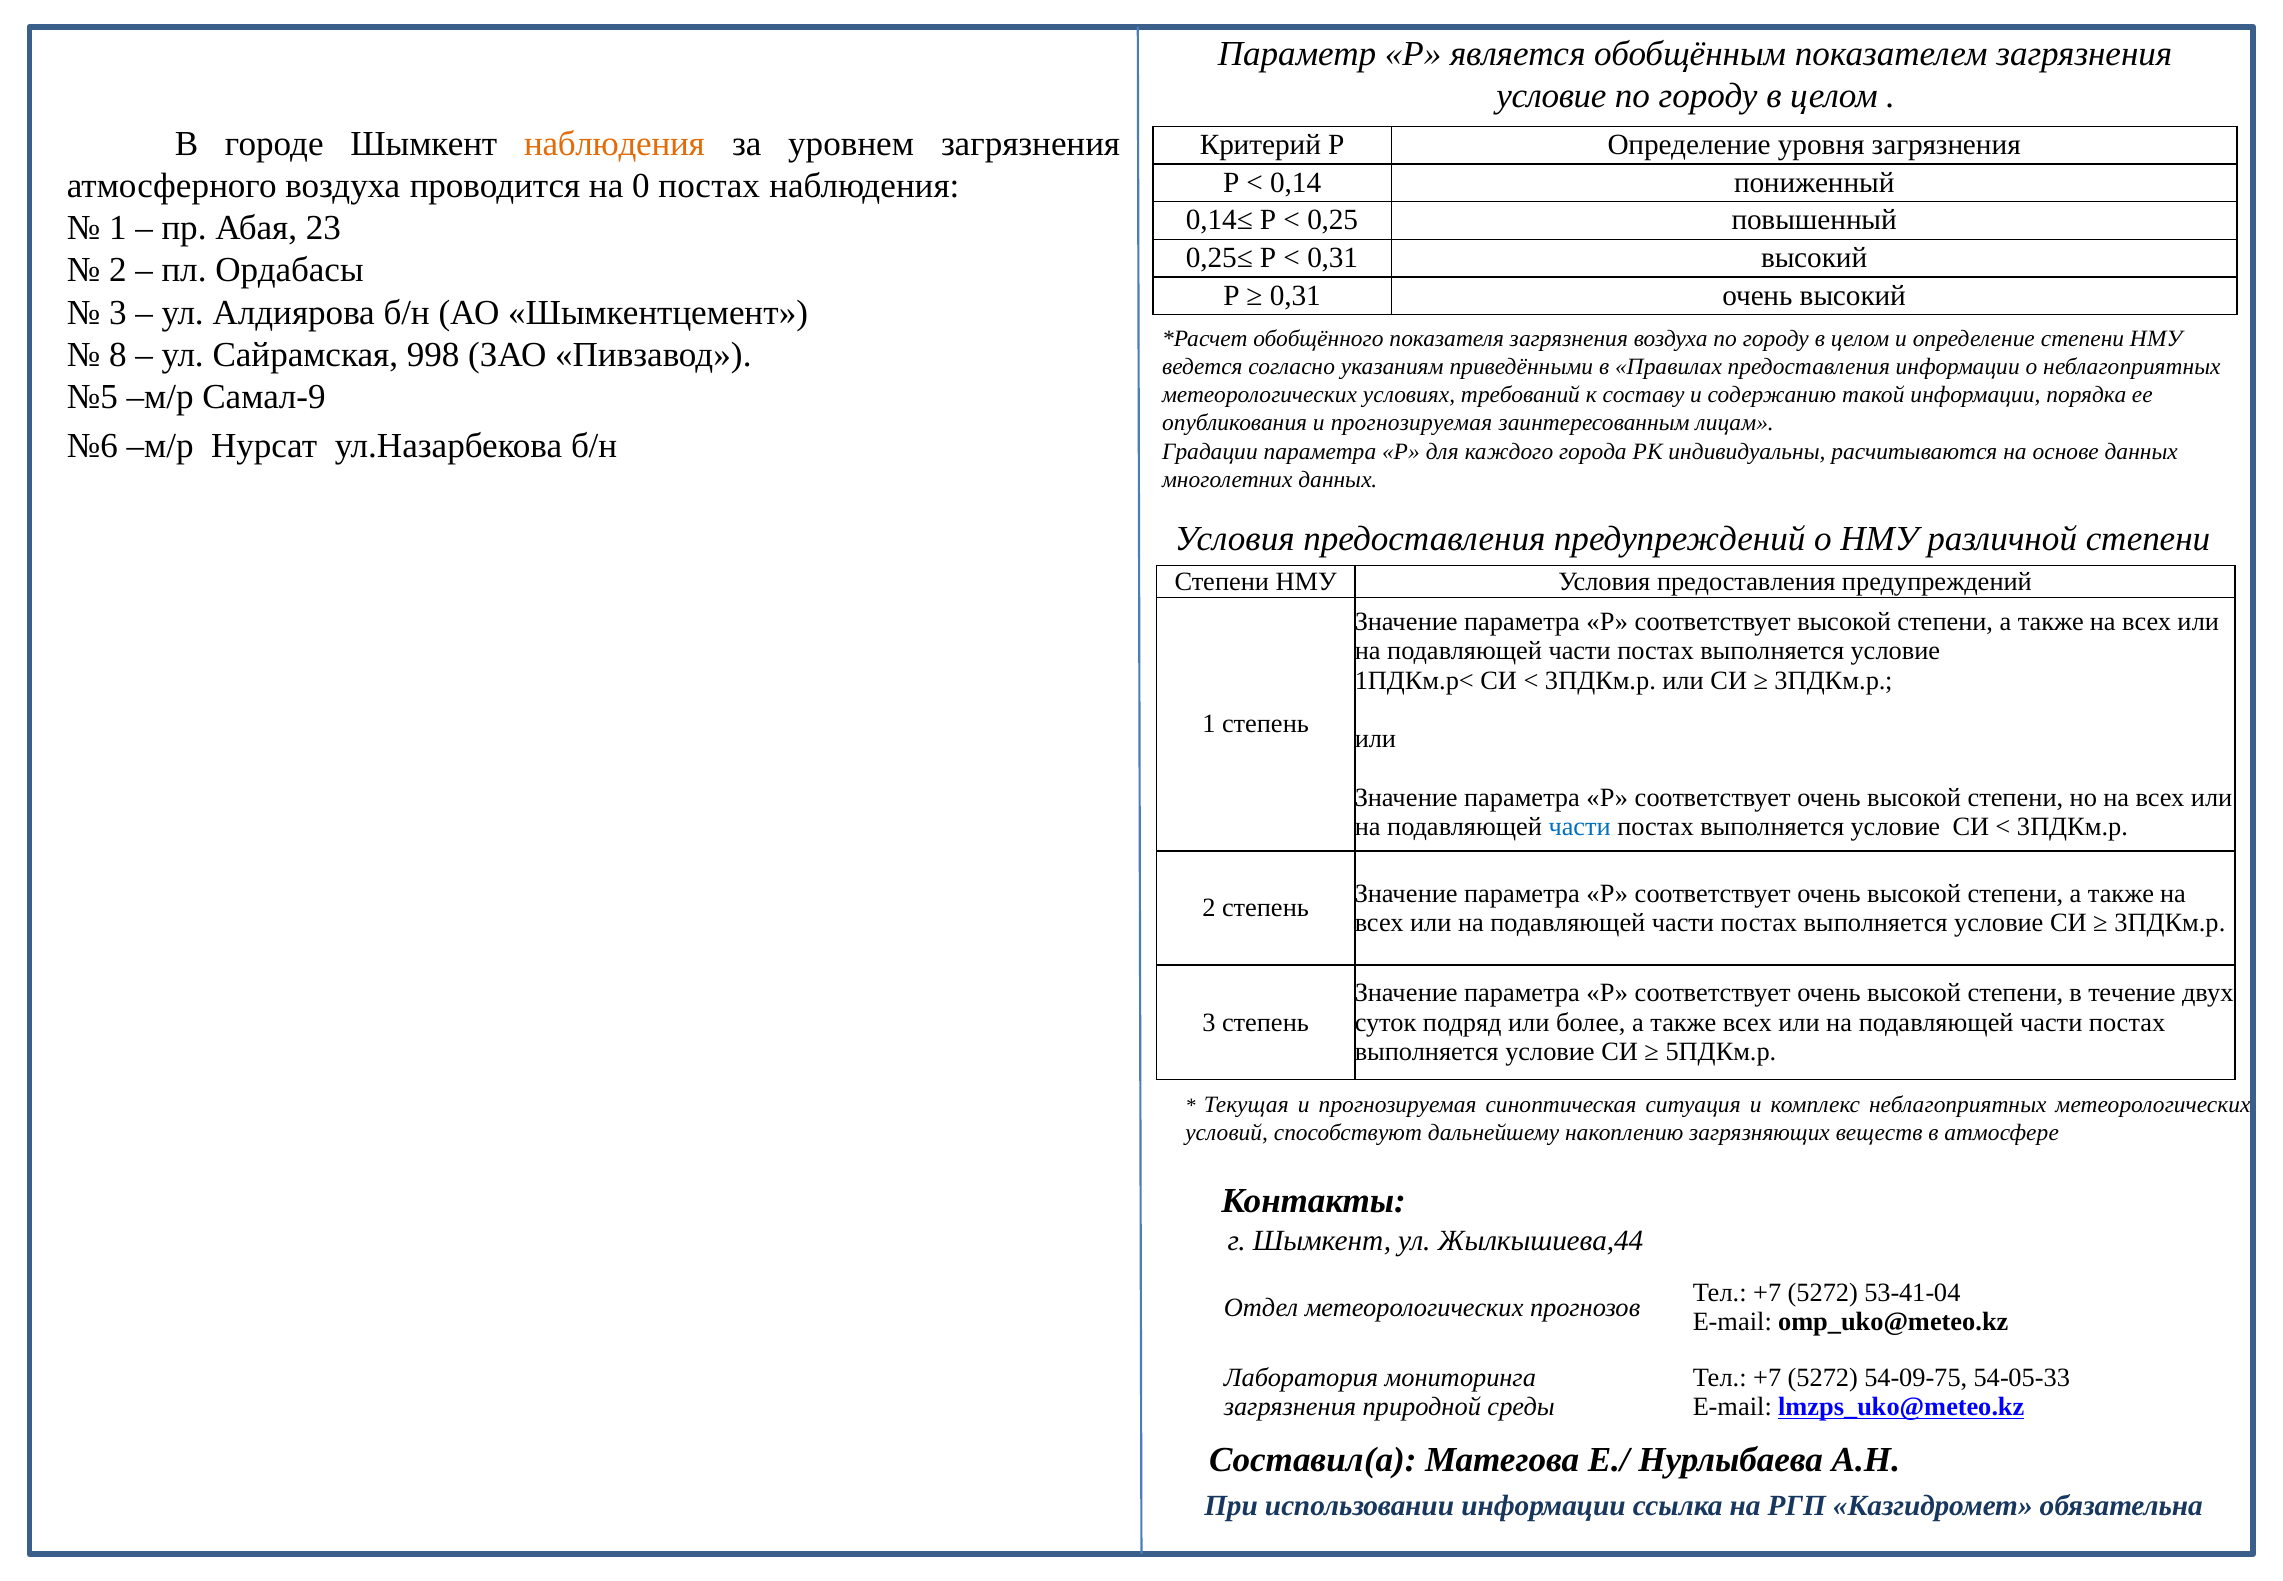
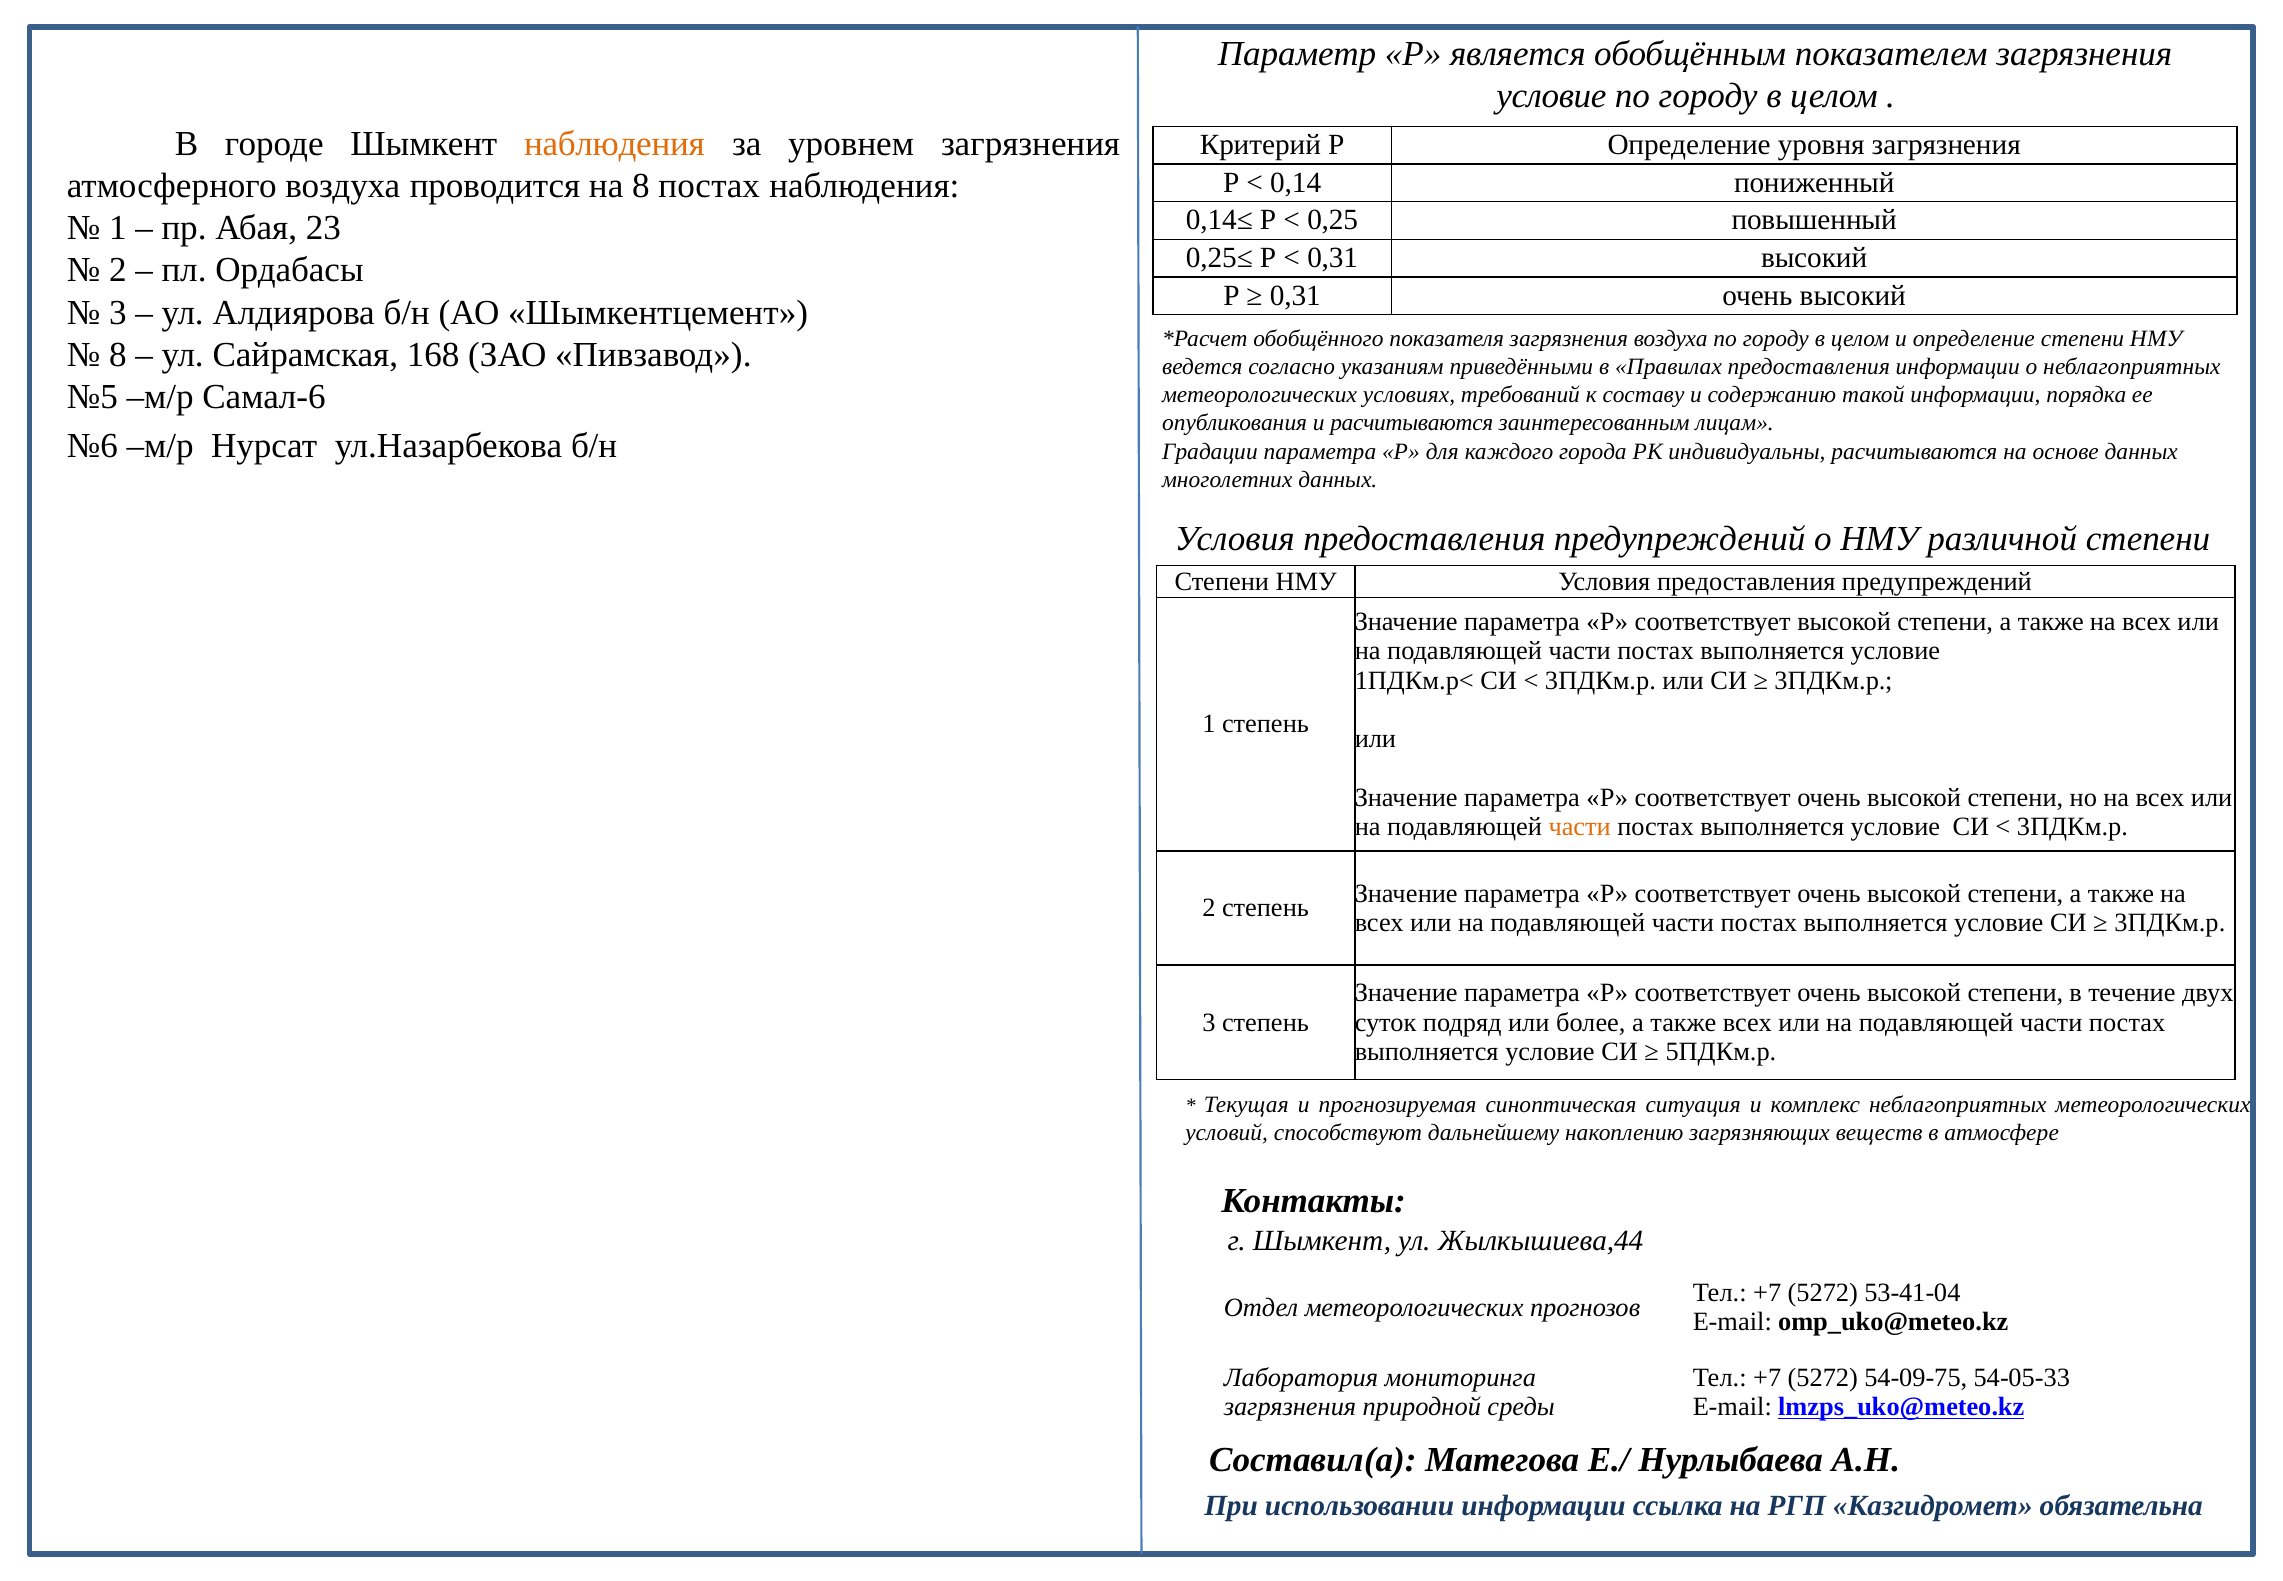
на 0: 0 -> 8
998: 998 -> 168
Самал-9: Самал-9 -> Самал-6
опубликования и прогнозируемая: прогнозируемая -> расчитываются
части at (1580, 826) colour: blue -> orange
